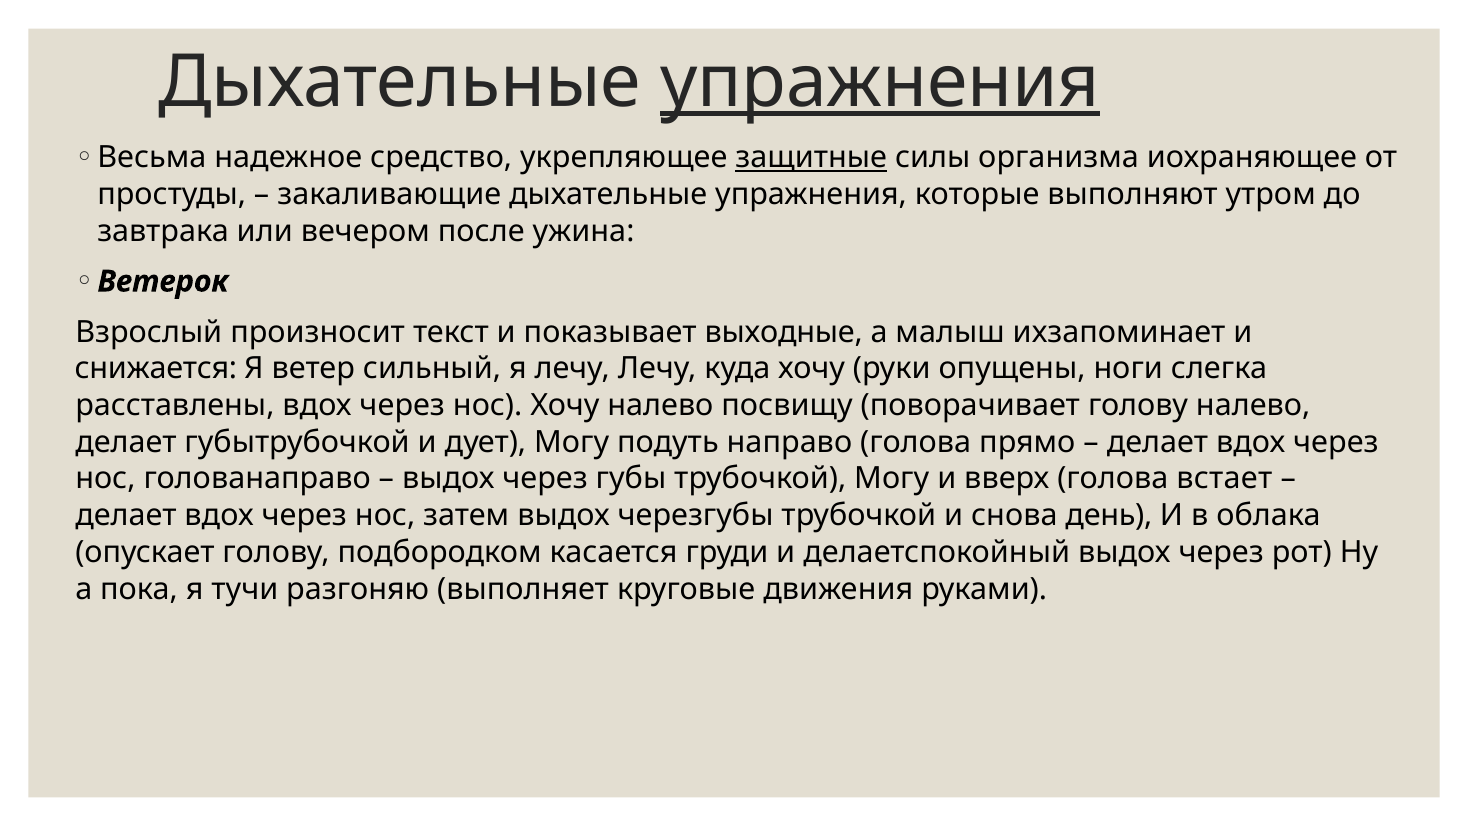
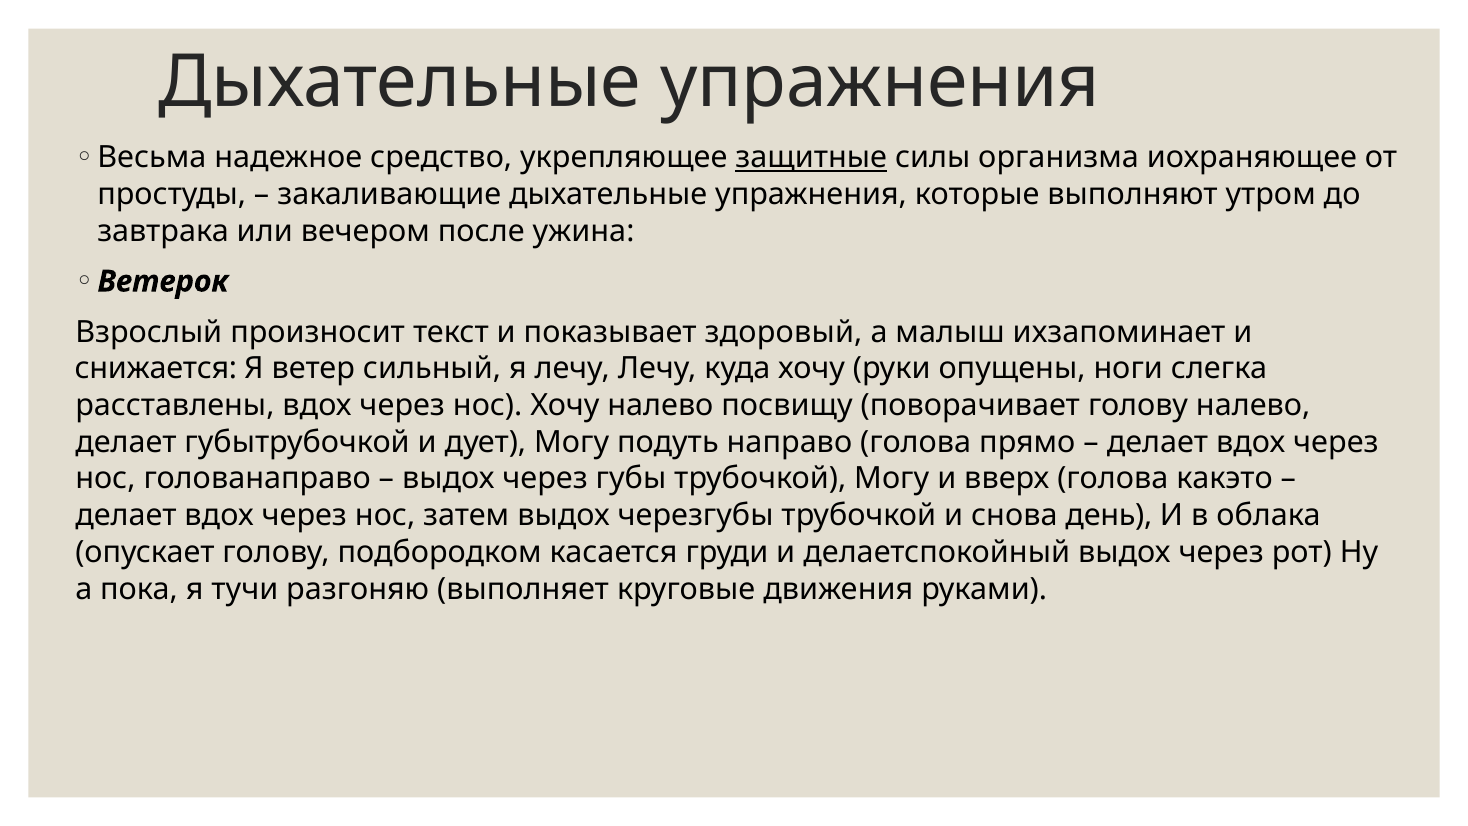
упражнения at (880, 82) underline: present -> none
выходные: выходные -> здоровый
встает: встает -> какэто
